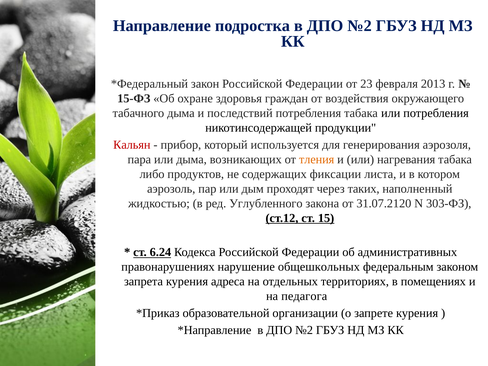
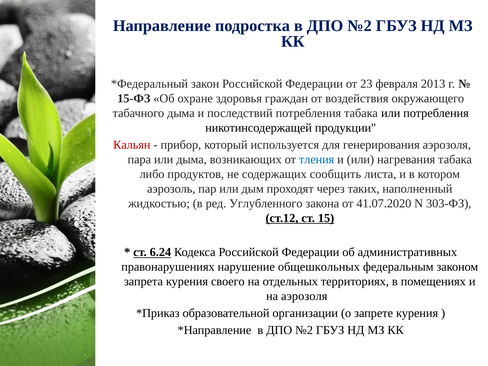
тления colour: orange -> blue
фиксации: фиксации -> сообщить
31.07.2120: 31.07.2120 -> 41.07.2020
адреса: адреса -> своего
на педагога: педагога -> аэрозоля
